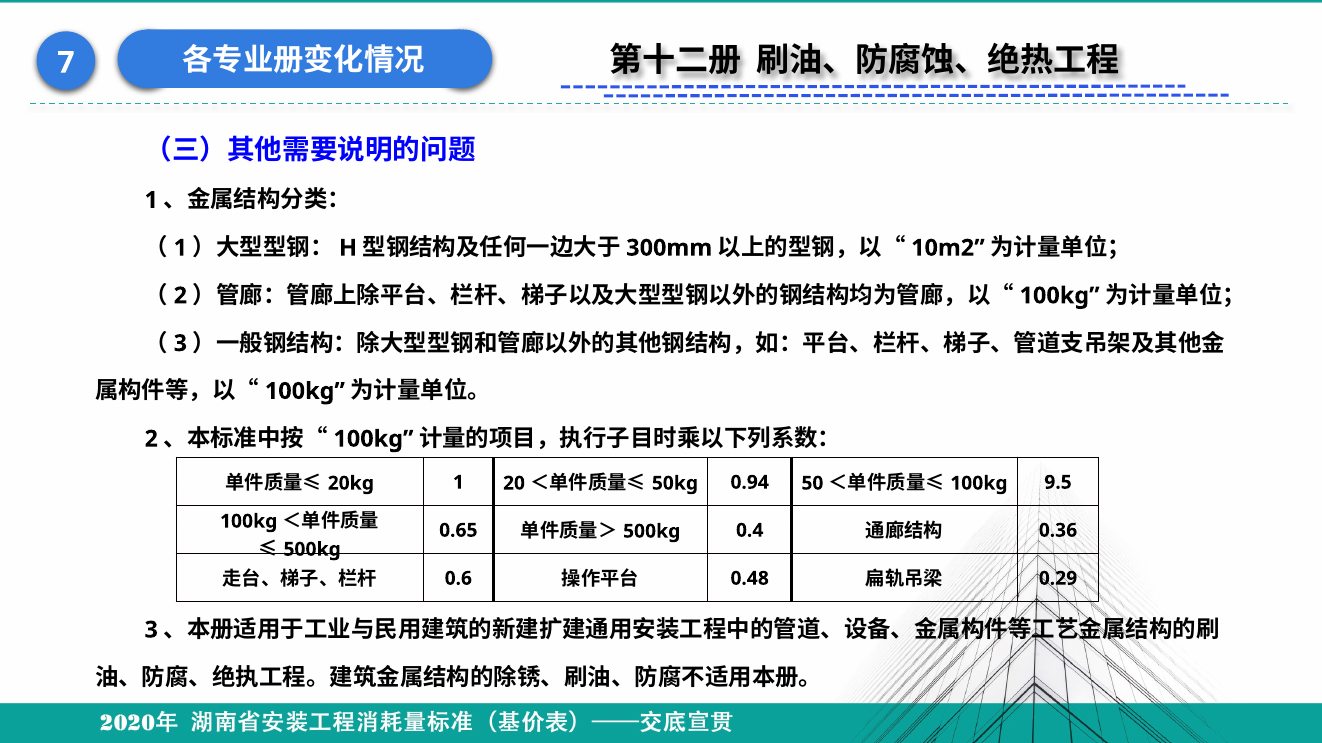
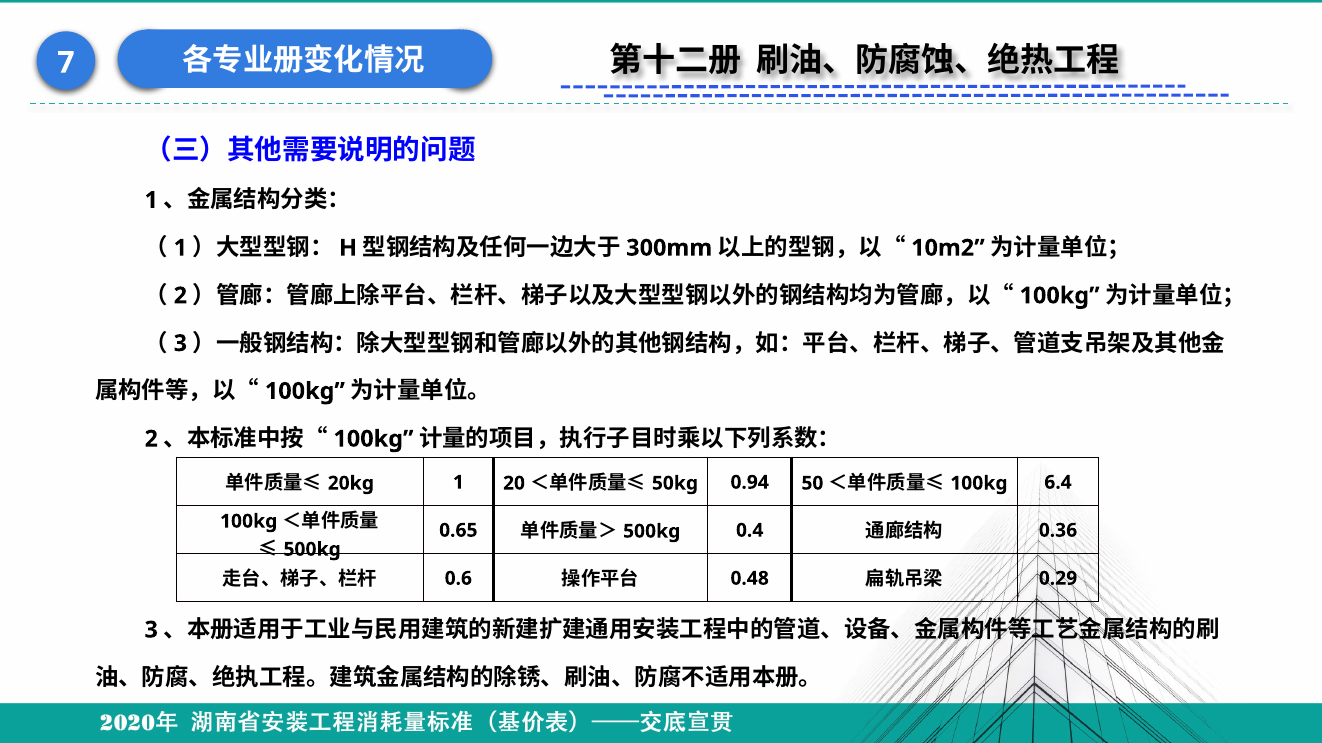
9.5: 9.5 -> 6.4
